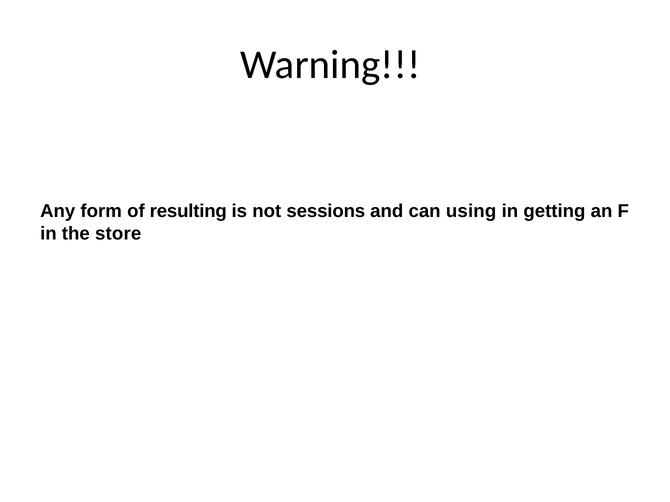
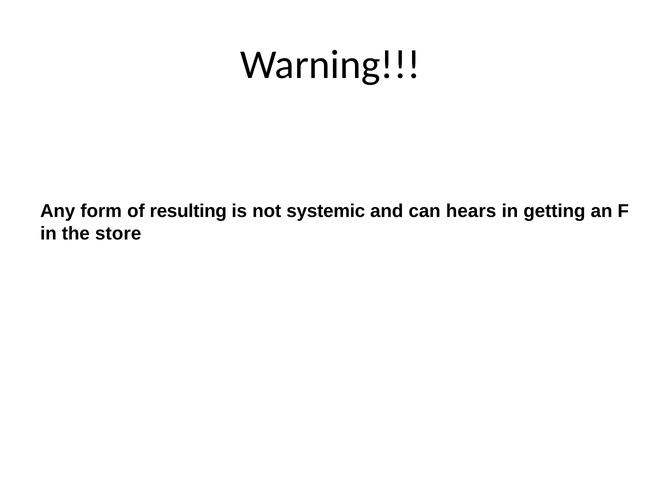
sessions: sessions -> systemic
using: using -> hears
